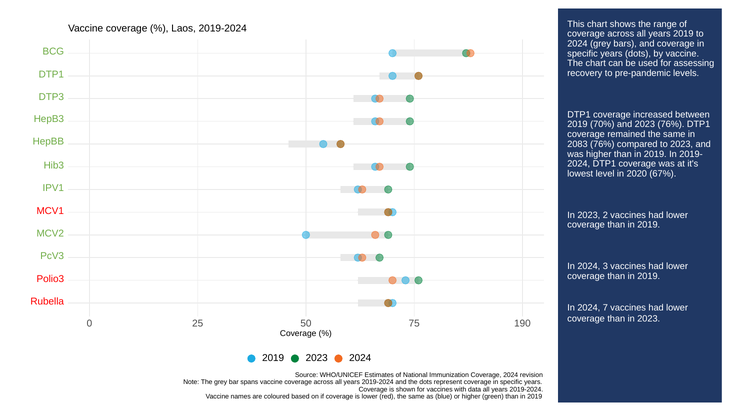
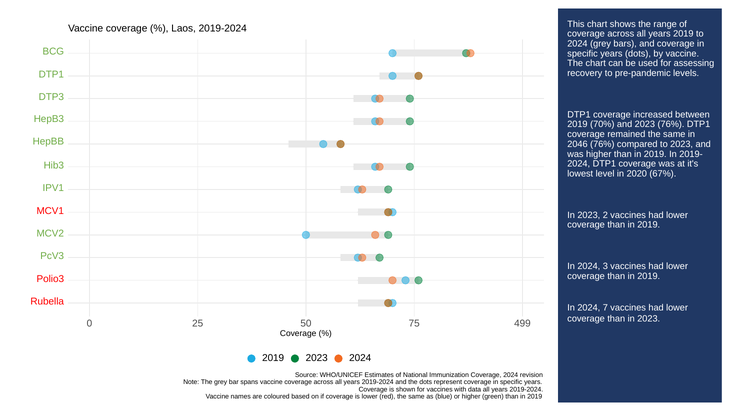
2083: 2083 -> 2046
190: 190 -> 499
